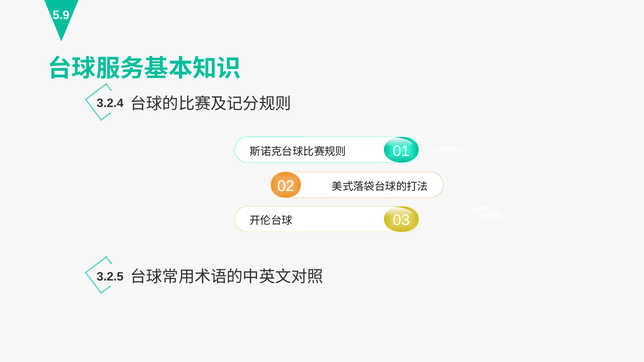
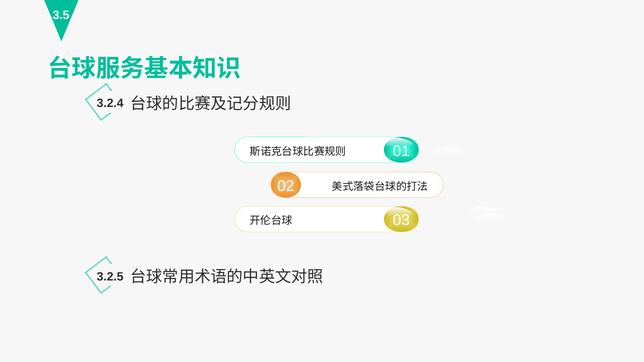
5.9: 5.9 -> 3.5
